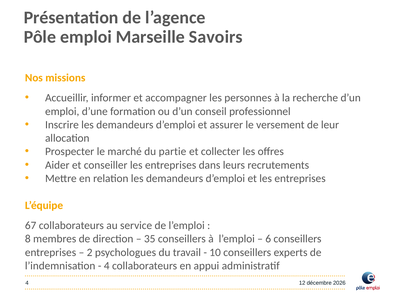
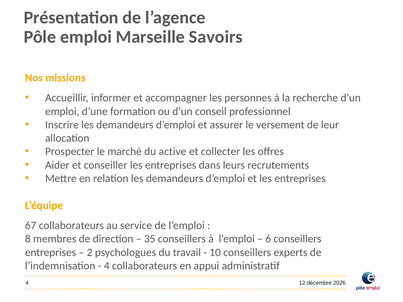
partie: partie -> active
